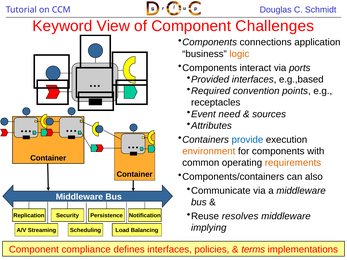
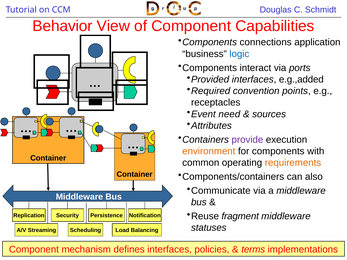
Keyword: Keyword -> Behavior
Challenges: Challenges -> Capabilities
logic colour: orange -> blue
e.g.,based: e.g.,based -> e.g.,added
provide colour: blue -> purple
resolves: resolves -> fragment
implying: implying -> statuses
compliance: compliance -> mechanism
